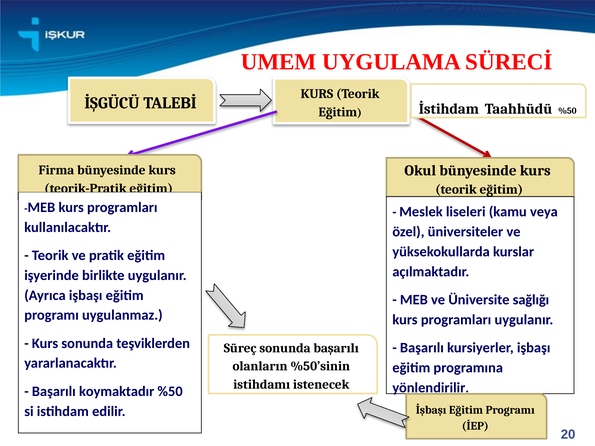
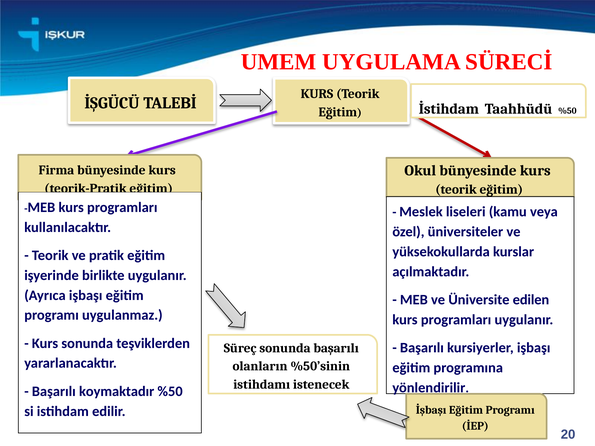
sağlığı: sağlığı -> edilen
